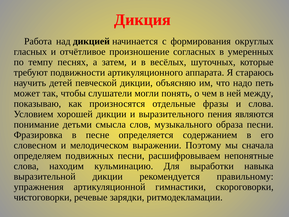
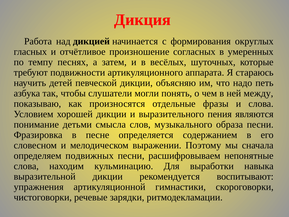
может: может -> азбука
правильному: правильному -> воспитывают
